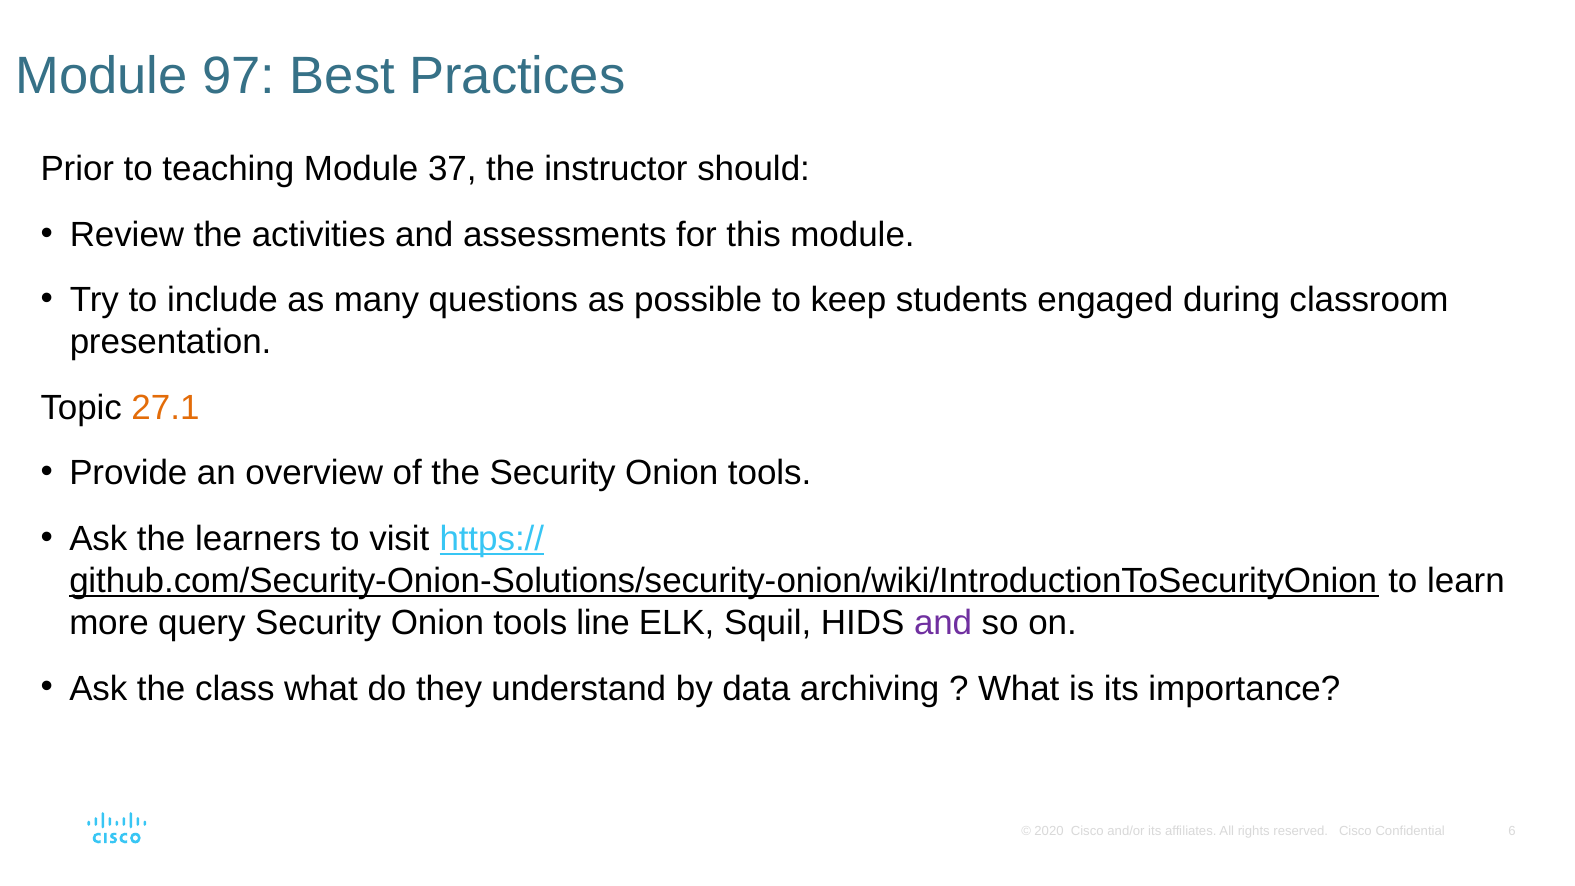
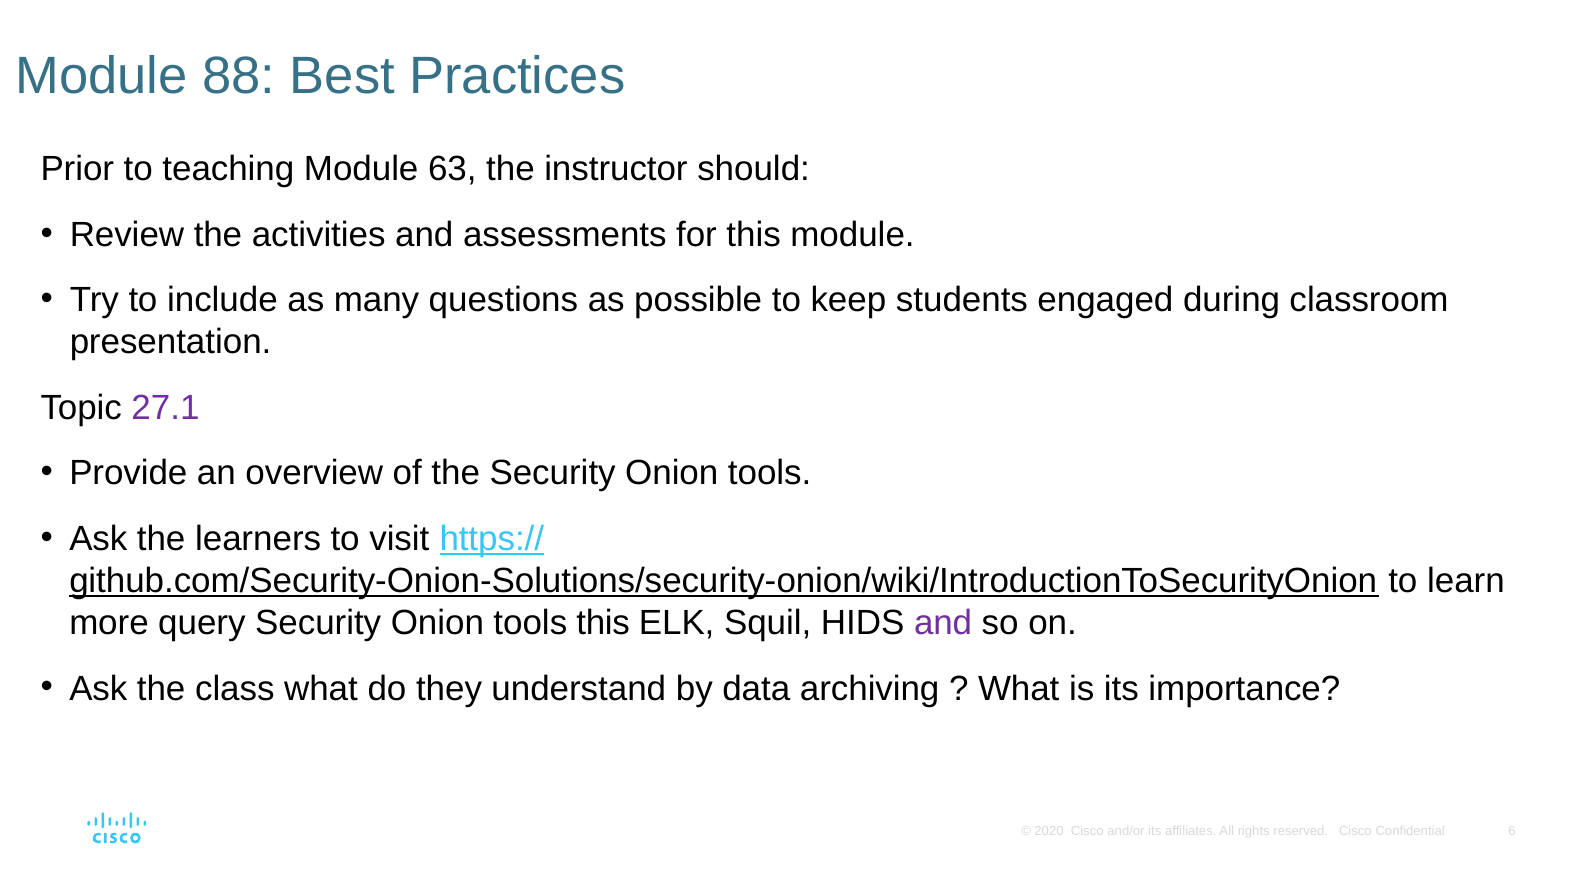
97: 97 -> 88
37: 37 -> 63
27.1 colour: orange -> purple
tools line: line -> this
